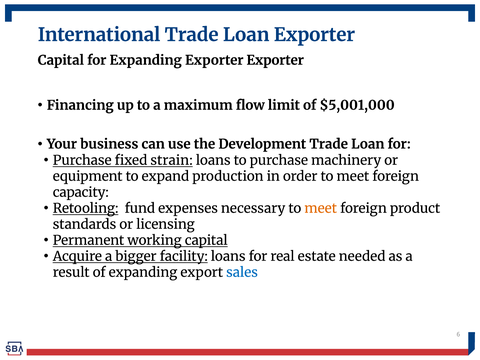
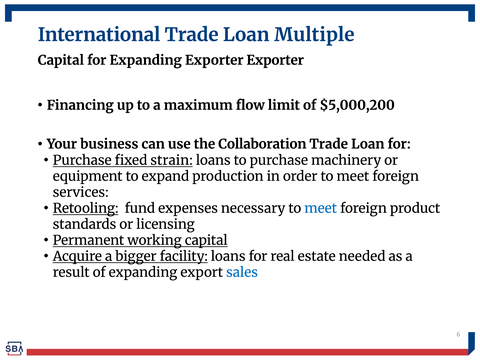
Loan Exporter: Exporter -> Multiple
$5,001,000: $5,001,000 -> $5,000,200
Development: Development -> Collaboration
capacity: capacity -> services
meet at (321, 208) colour: orange -> blue
